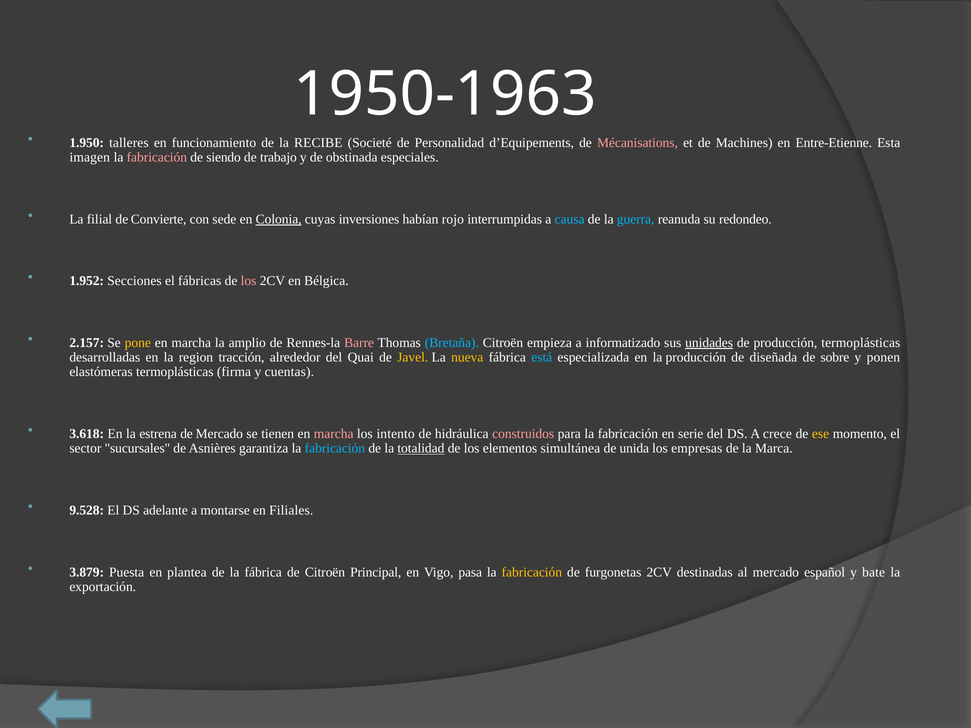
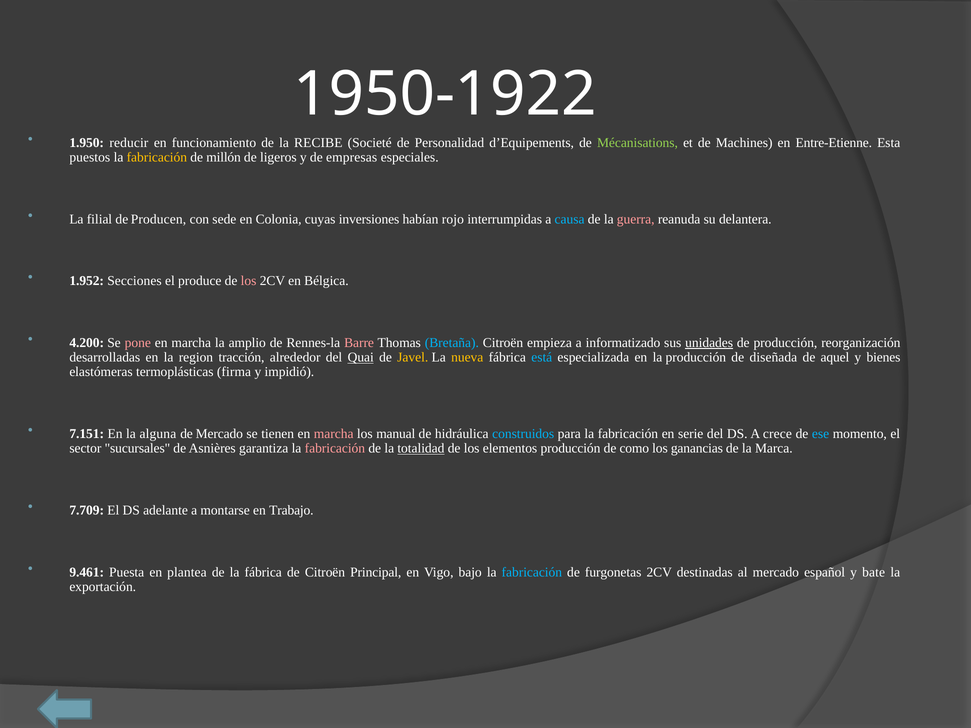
1950-1963: 1950-1963 -> 1950-1922
talleres: talleres -> reducir
Mécanisations colour: pink -> light green
imagen: imagen -> puestos
fabricación at (157, 157) colour: pink -> yellow
siendo: siendo -> millón
trabajo: trabajo -> ligeros
obstinada: obstinada -> empresas
Convierte: Convierte -> Producen
Colonia underline: present -> none
guerra colour: light blue -> pink
redondeo: redondeo -> delantera
fábricas: fábricas -> produce
2.157: 2.157 -> 4.200
pone colour: yellow -> pink
producción termoplásticas: termoplásticas -> reorganización
Quai underline: none -> present
sobre: sobre -> aquel
ponen: ponen -> bienes
cuentas: cuentas -> impidió
3.618: 3.618 -> 7.151
estrena: estrena -> alguna
intento: intento -> manual
construidos colour: pink -> light blue
ese colour: yellow -> light blue
fabricación at (335, 449) colour: light blue -> pink
elementos simultánea: simultánea -> producción
unida: unida -> como
empresas: empresas -> ganancias
9.528: 9.528 -> 7.709
Filiales: Filiales -> Trabajo
3.879: 3.879 -> 9.461
pasa: pasa -> bajo
fabricación at (532, 572) colour: yellow -> light blue
